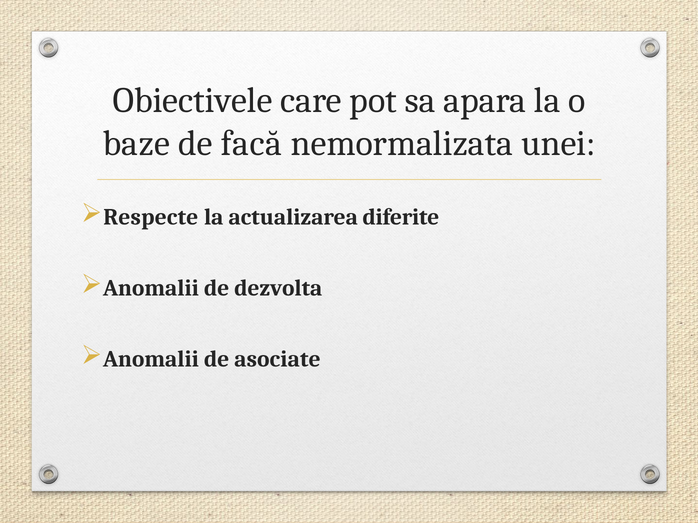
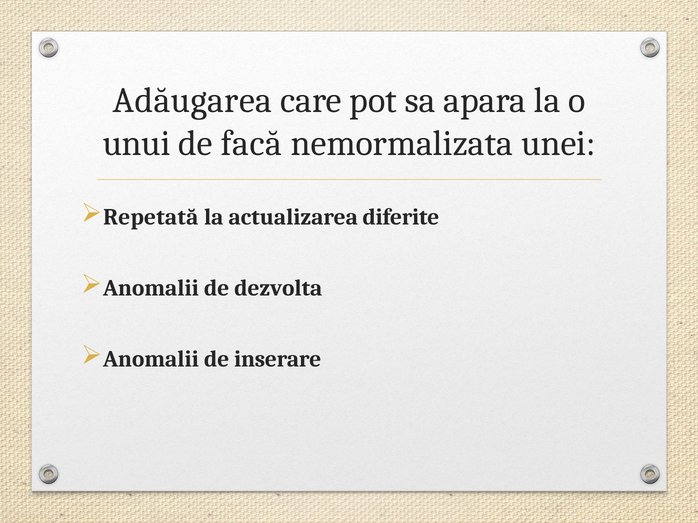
Obiectivele: Obiectivele -> Adăugarea
baze: baze -> unui
Respecte: Respecte -> Repetată
asociate: asociate -> inserare
